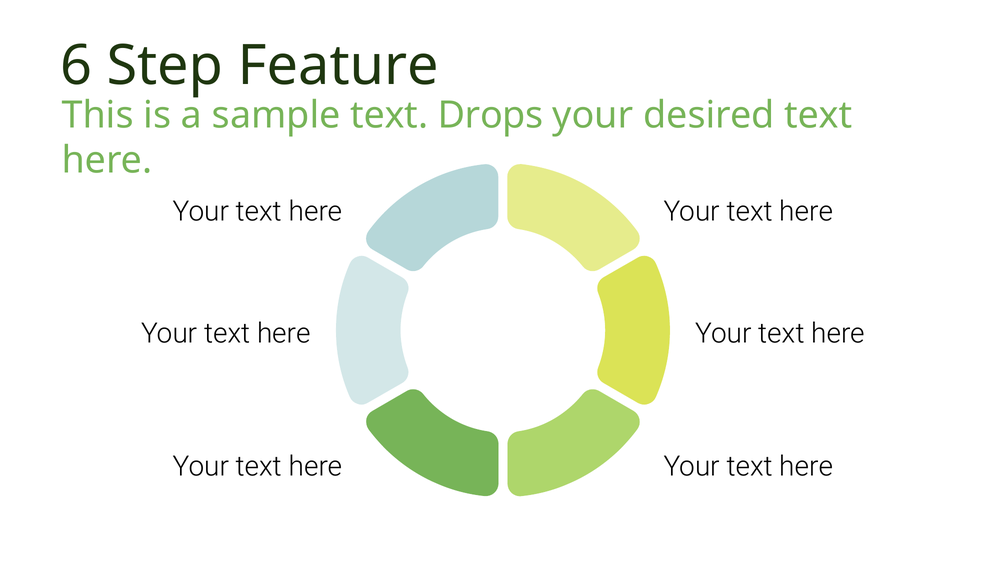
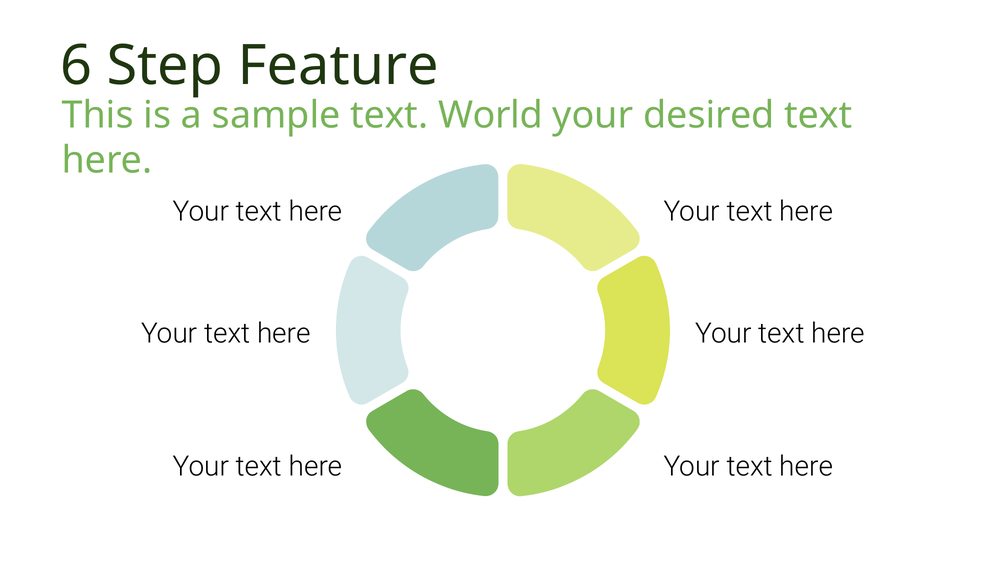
Drops: Drops -> World
